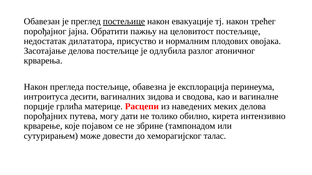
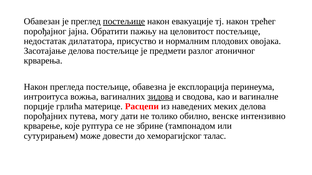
одлубила: одлубила -> предмети
десити: десити -> вожња
зидова underline: none -> present
кирета: кирета -> венске
појавом: појавом -> руптура
